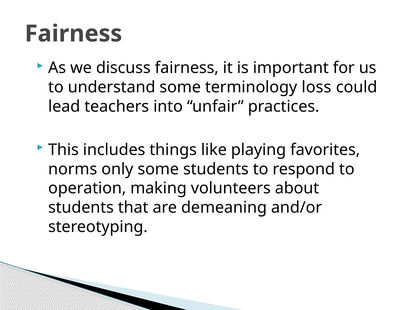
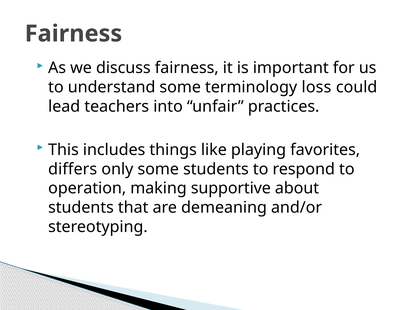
norms: norms -> differs
volunteers: volunteers -> supportive
